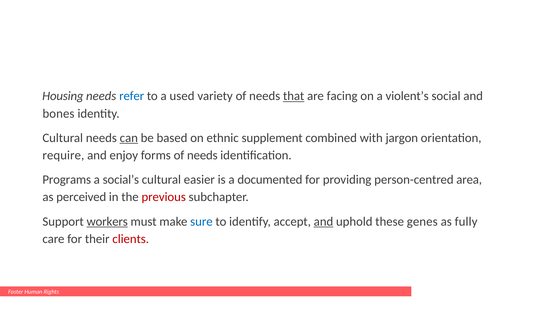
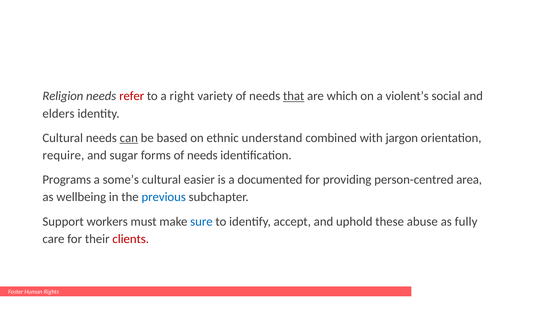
Housing: Housing -> Religion
refer colour: blue -> red
used: used -> right
facing: facing -> which
bones: bones -> elders
supplement: supplement -> understand
enjoy: enjoy -> sugar
social’s: social’s -> some’s
perceived: perceived -> wellbeing
previous colour: red -> blue
workers underline: present -> none
and at (323, 222) underline: present -> none
genes: genes -> abuse
